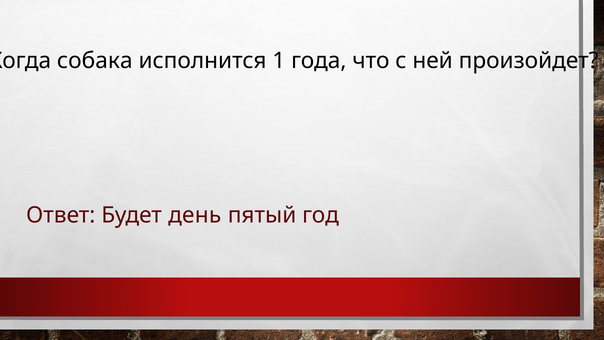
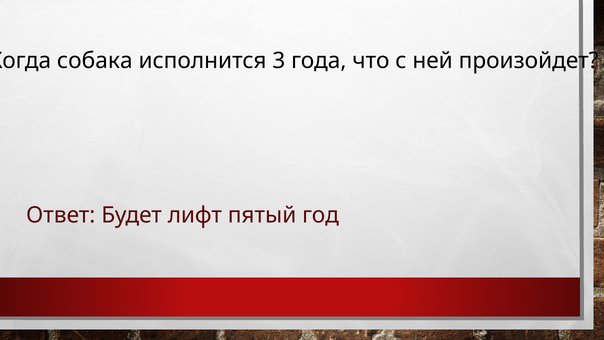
1: 1 -> 3
день: день -> лифт
